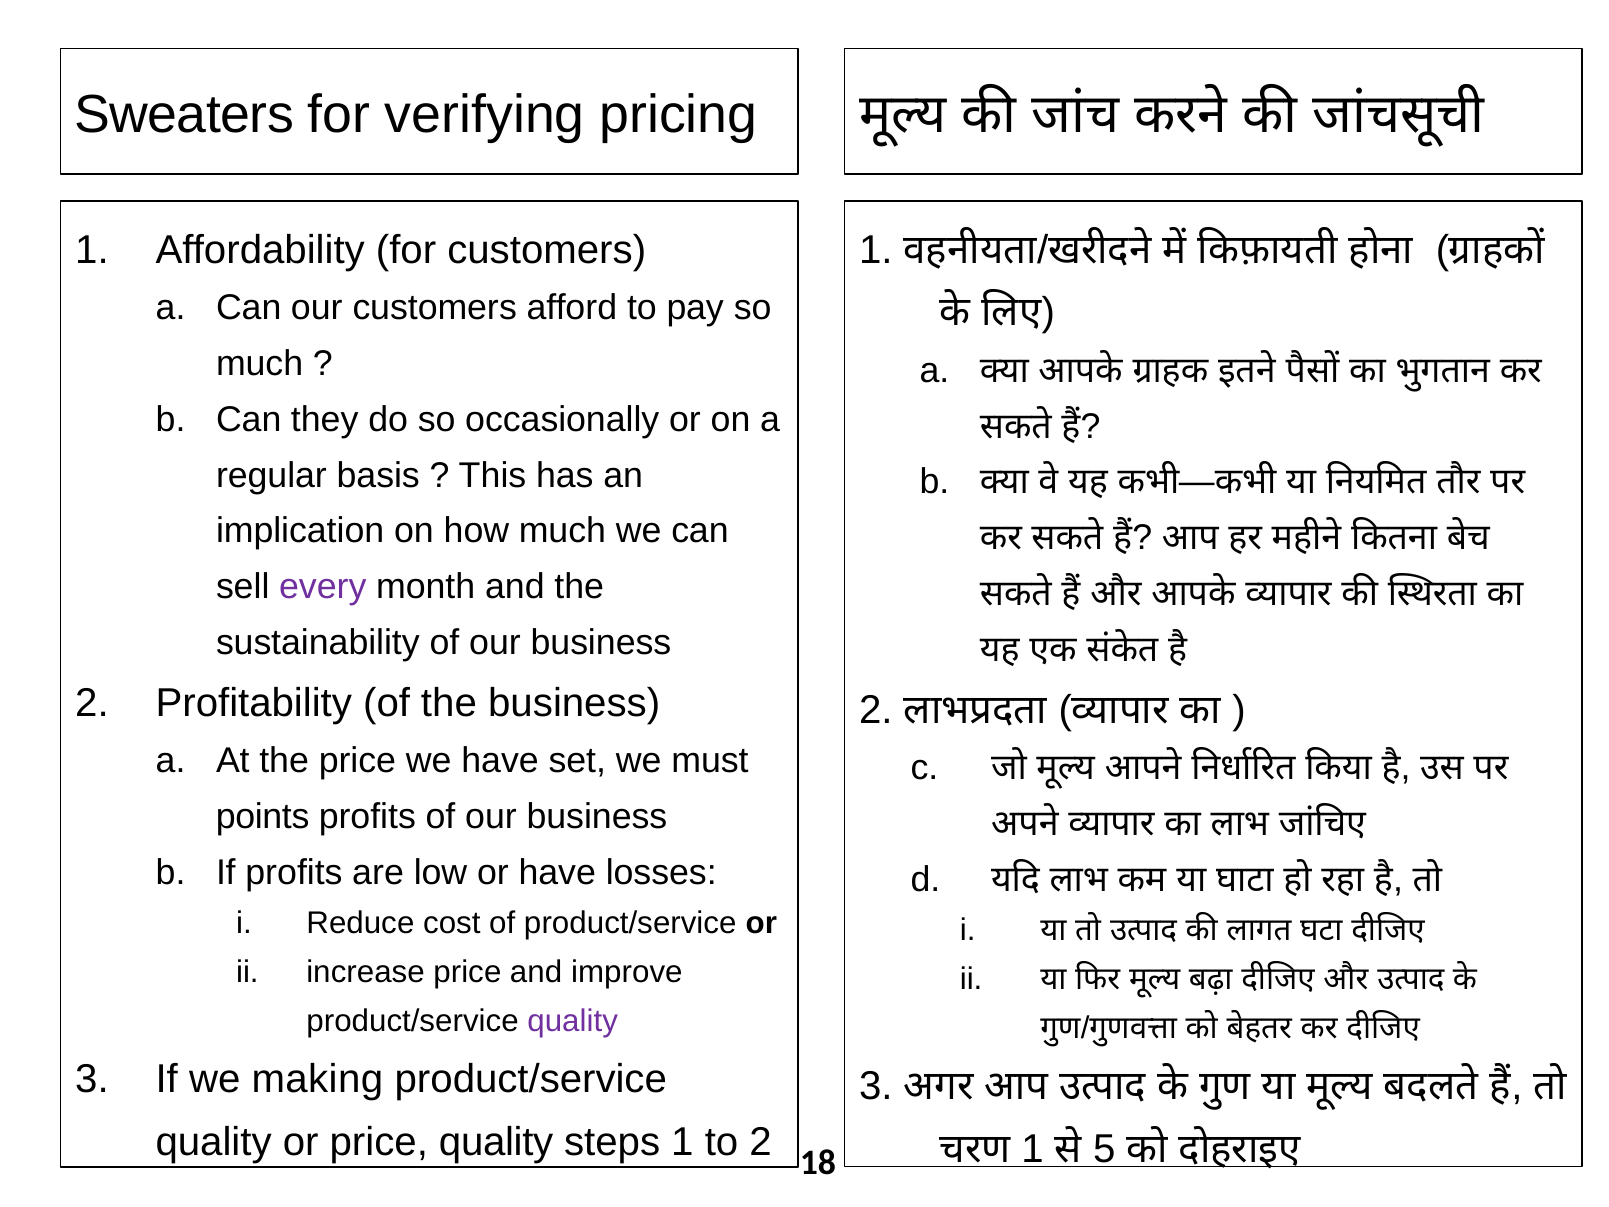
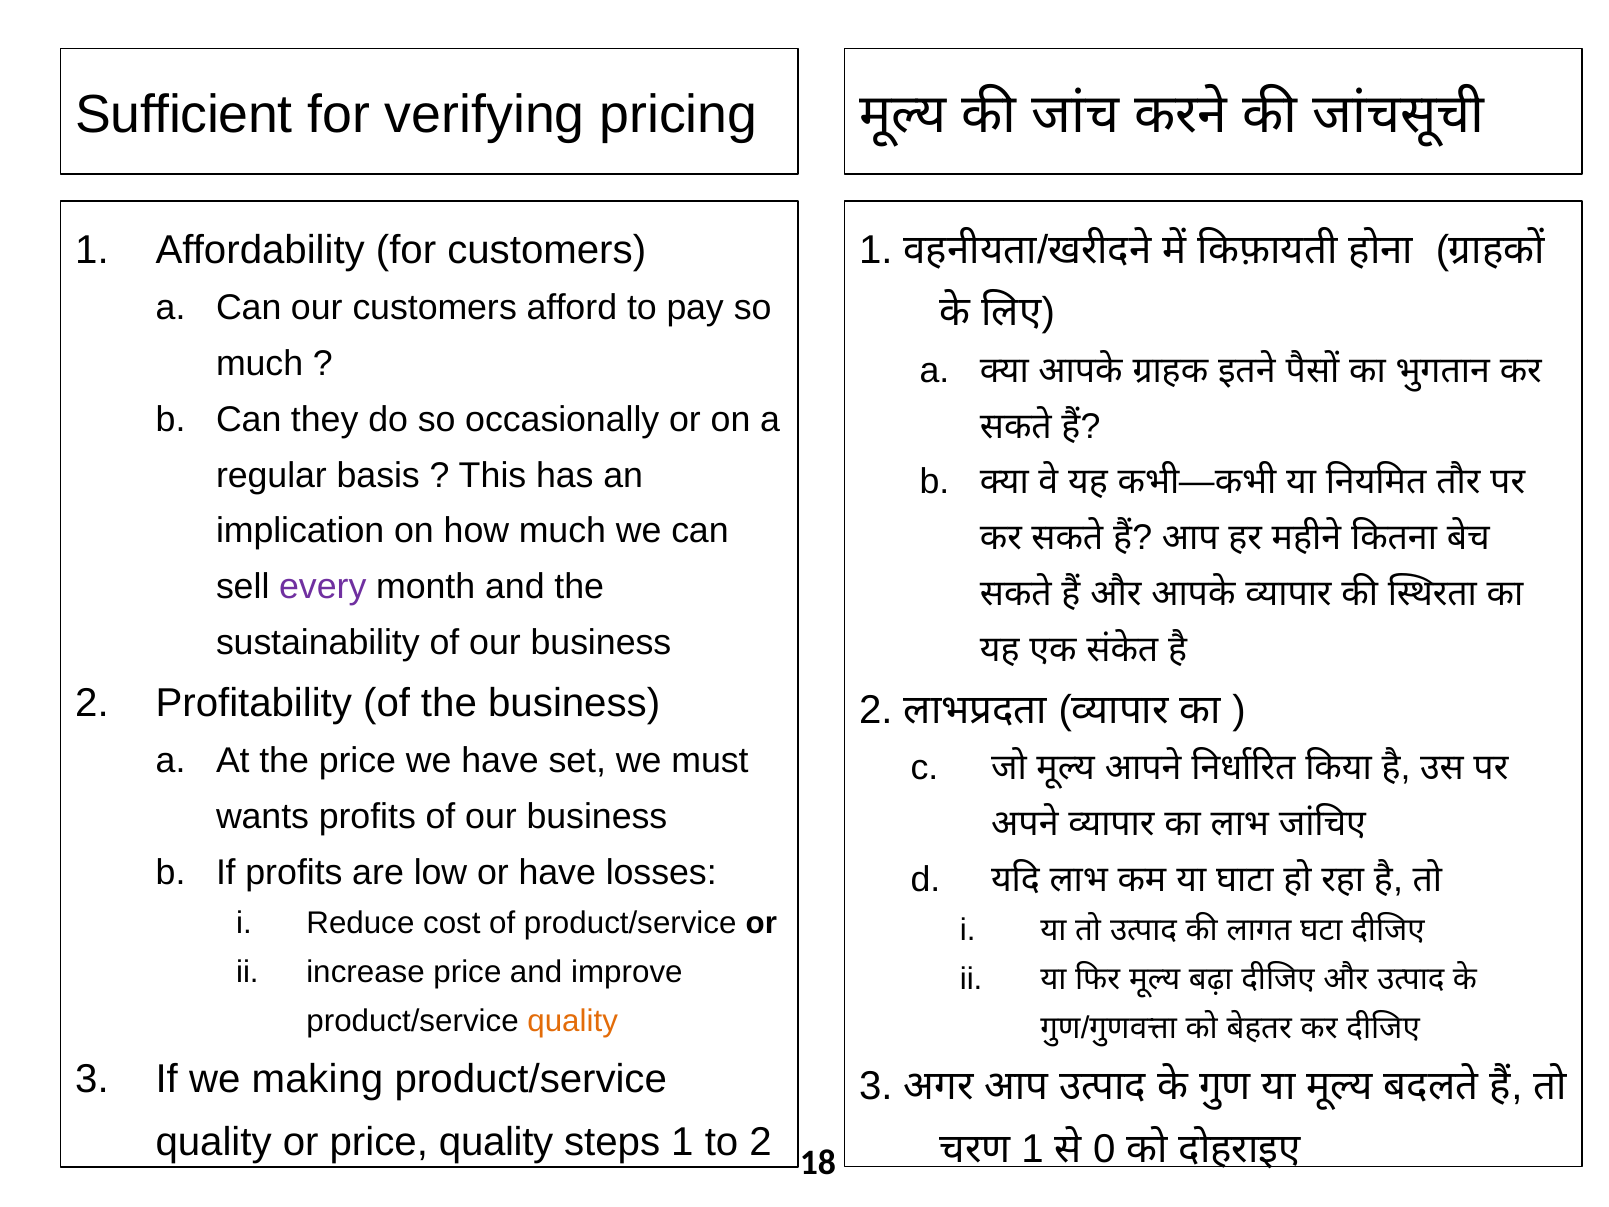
Sweaters: Sweaters -> Sufficient
points: points -> wants
quality at (573, 1021) colour: purple -> orange
5: 5 -> 0
